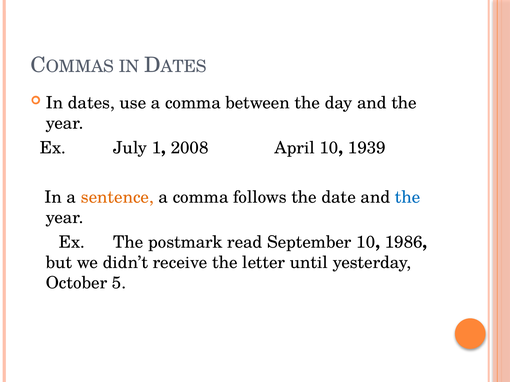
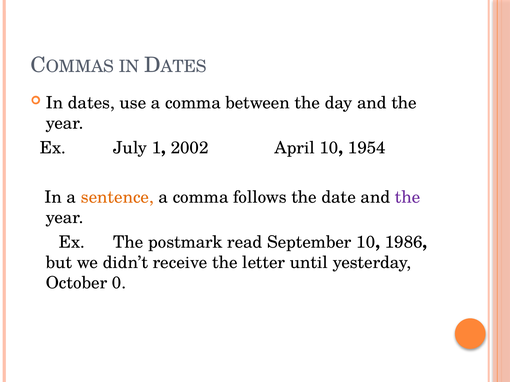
2008: 2008 -> 2002
1939: 1939 -> 1954
the at (408, 198) colour: blue -> purple
5: 5 -> 0
